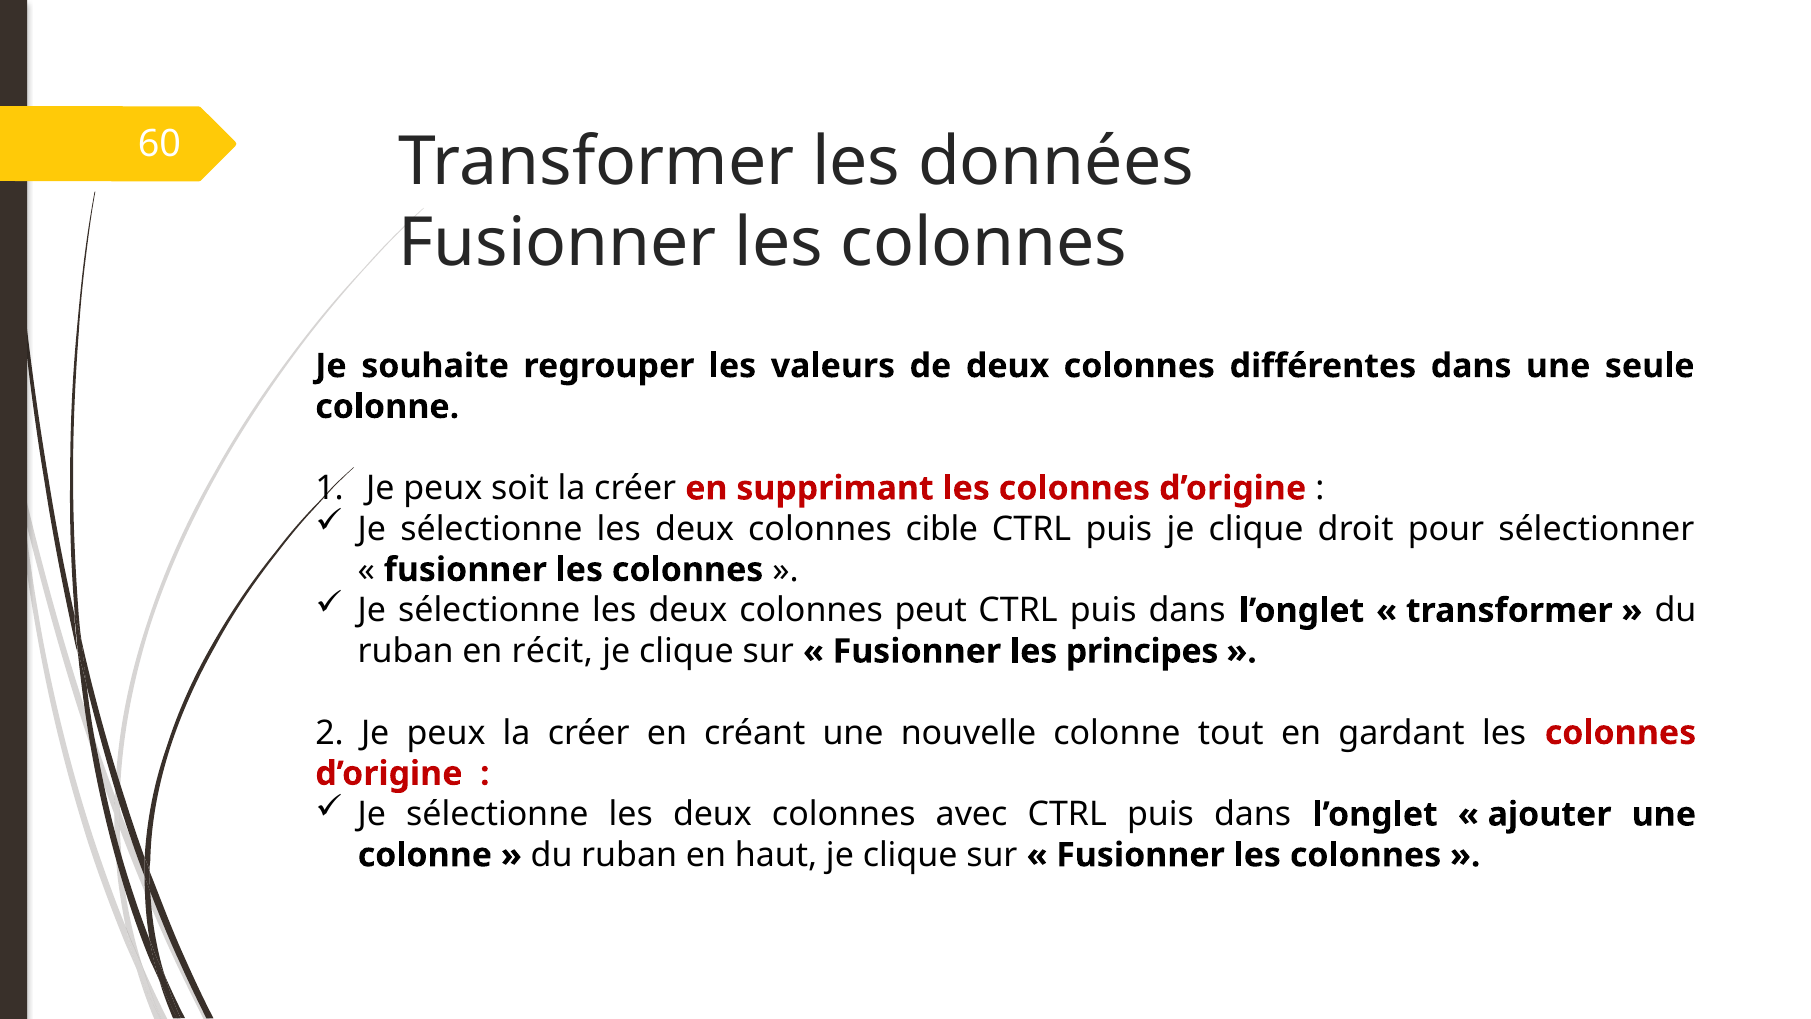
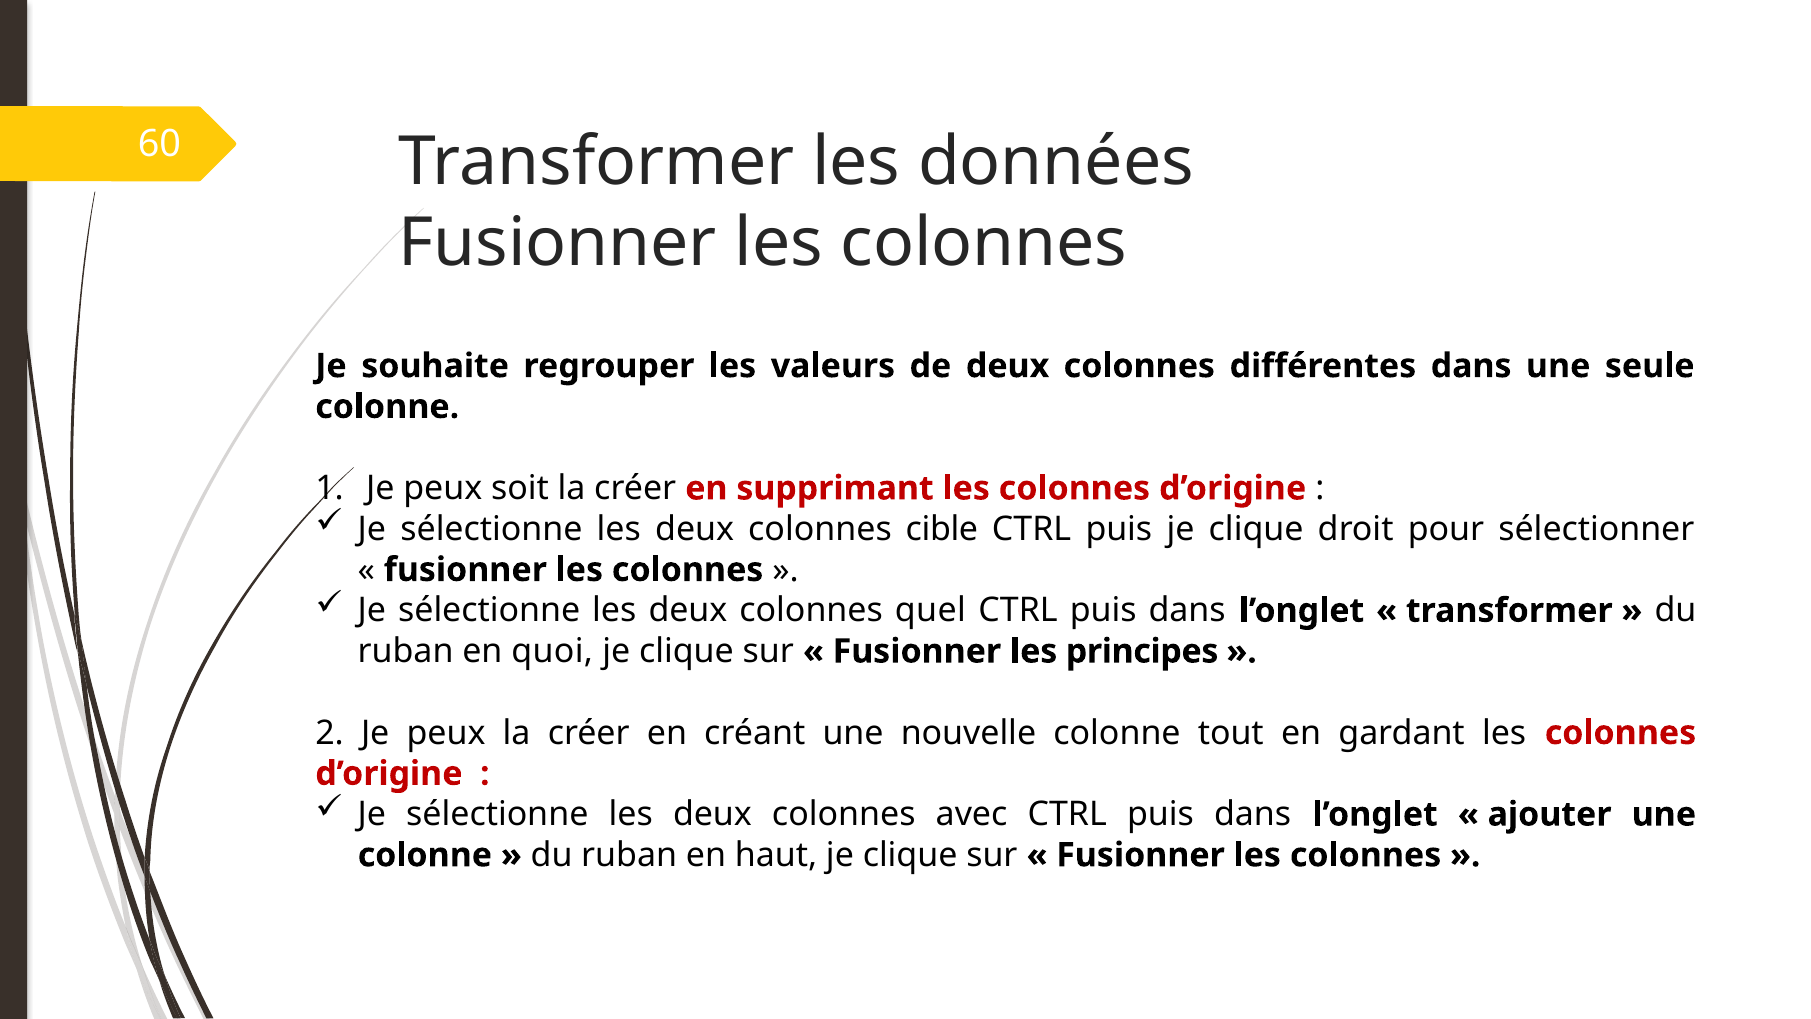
peut: peut -> quel
récit: récit -> quoi
